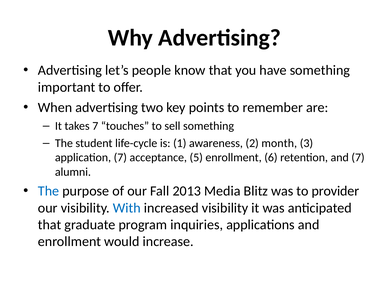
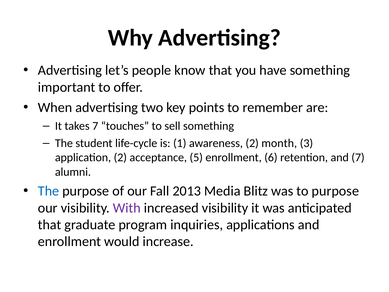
application 7: 7 -> 2
to provider: provider -> purpose
With colour: blue -> purple
